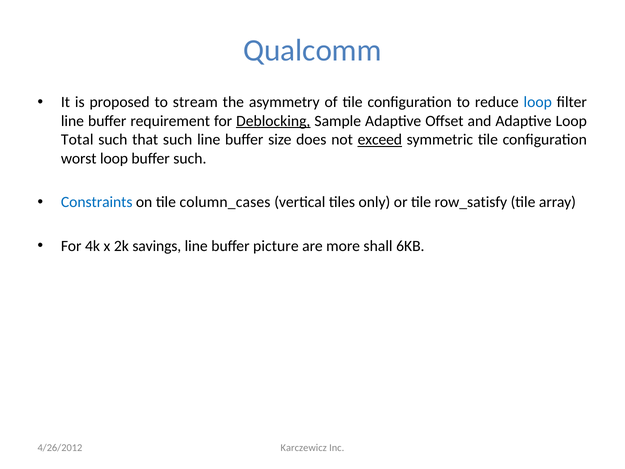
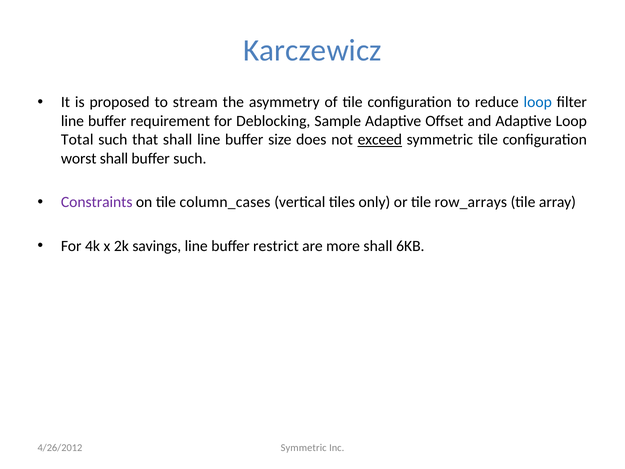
Qualcomm: Qualcomm -> Karczewicz
Deblocking underline: present -> none
that such: such -> shall
worst loop: loop -> shall
Constraints colour: blue -> purple
row_satisfy: row_satisfy -> row_arrays
picture: picture -> restrict
Karczewicz at (304, 448): Karczewicz -> Symmetric
